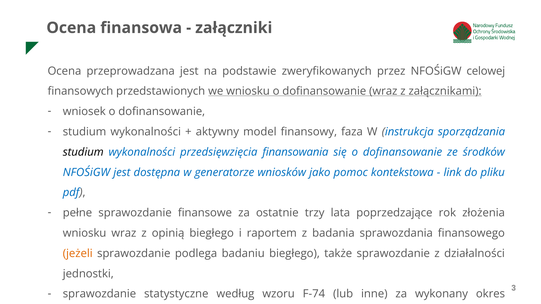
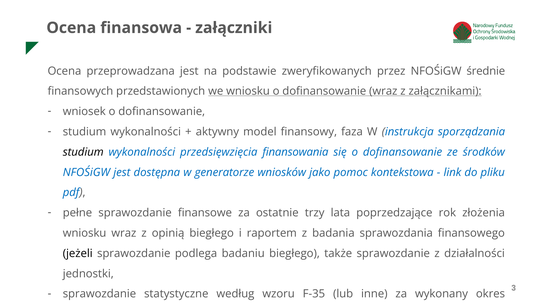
celowej: celowej -> średnie
jeżeli colour: orange -> black
F-74: F-74 -> F-35
